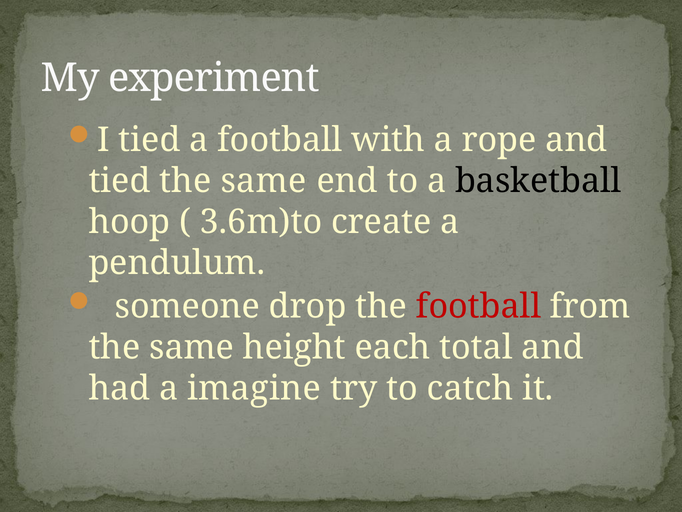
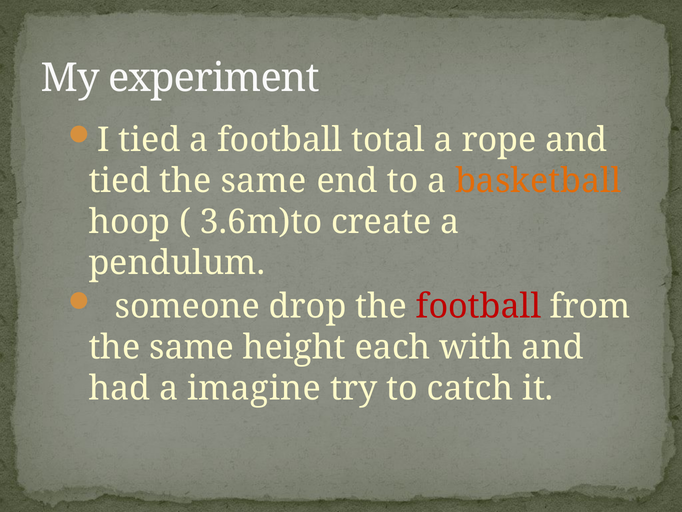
with: with -> total
basketball colour: black -> orange
total: total -> with
